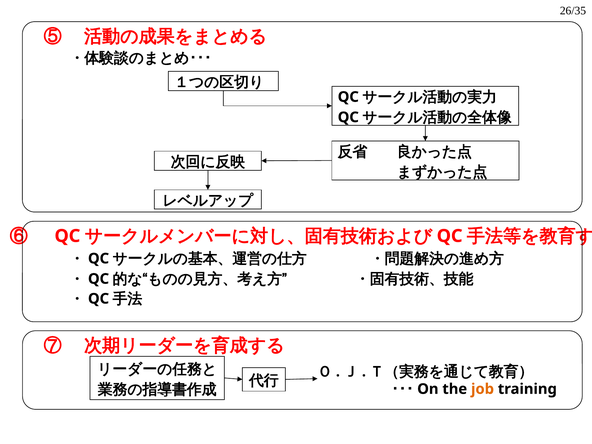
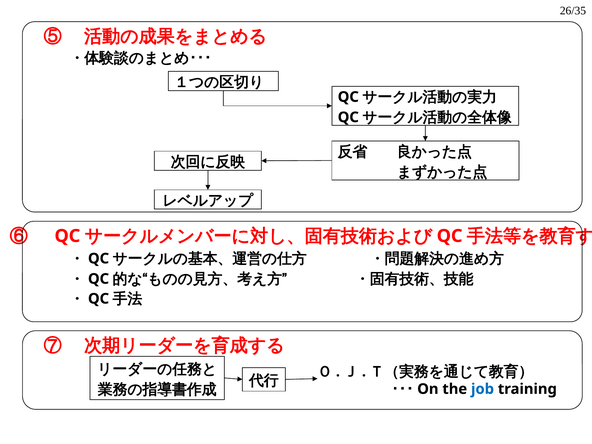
job colour: orange -> blue
